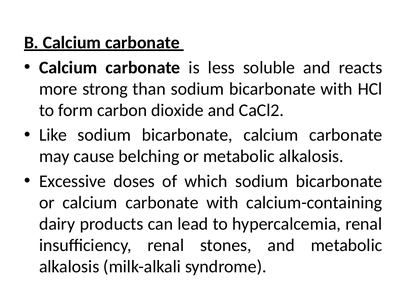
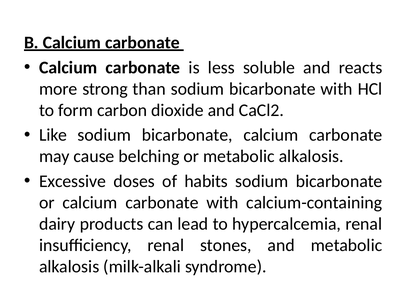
which: which -> habits
